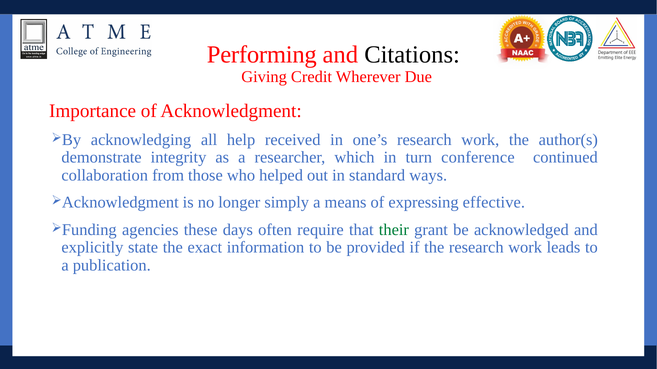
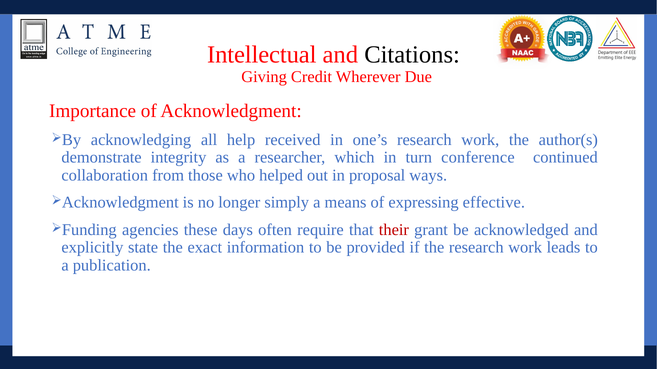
Performing: Performing -> Intellectual
standard: standard -> proposal
their colour: green -> red
